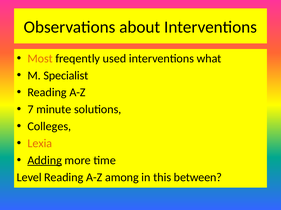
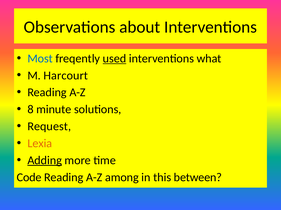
Most colour: orange -> blue
used underline: none -> present
Specialist: Specialist -> Harcourt
7: 7 -> 8
Colleges: Colleges -> Request
Level: Level -> Code
